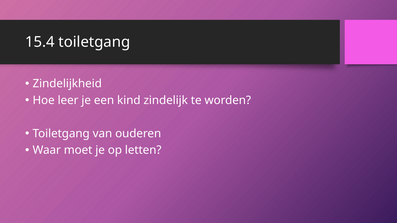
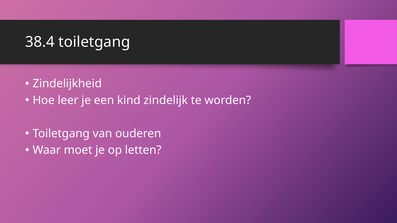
15.4: 15.4 -> 38.4
